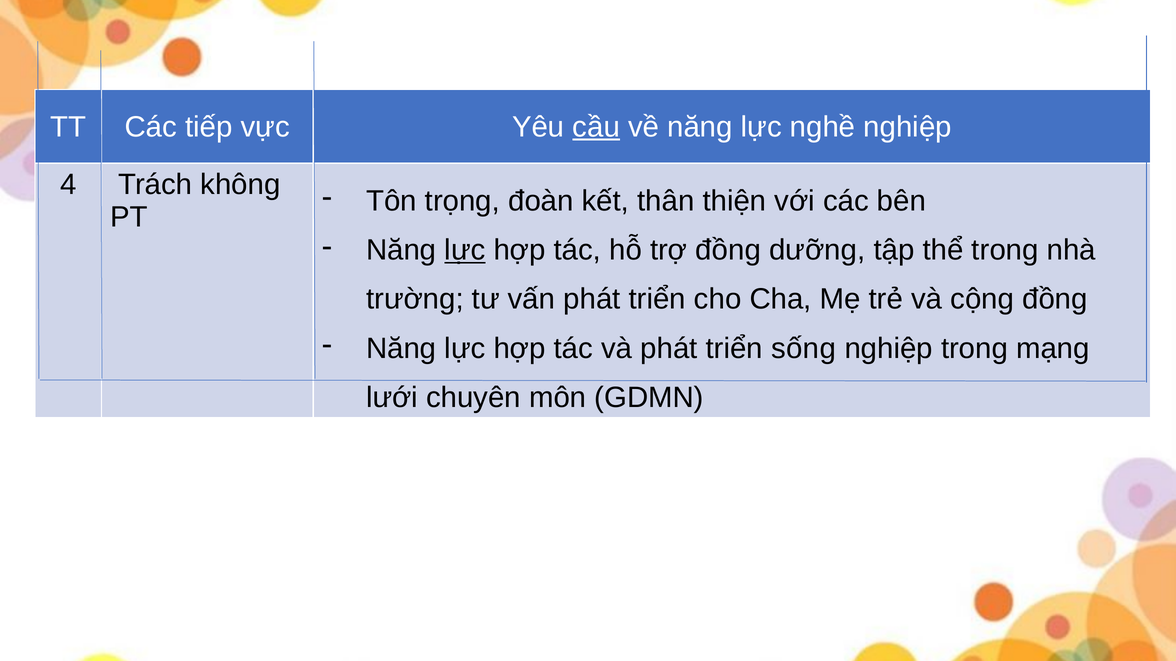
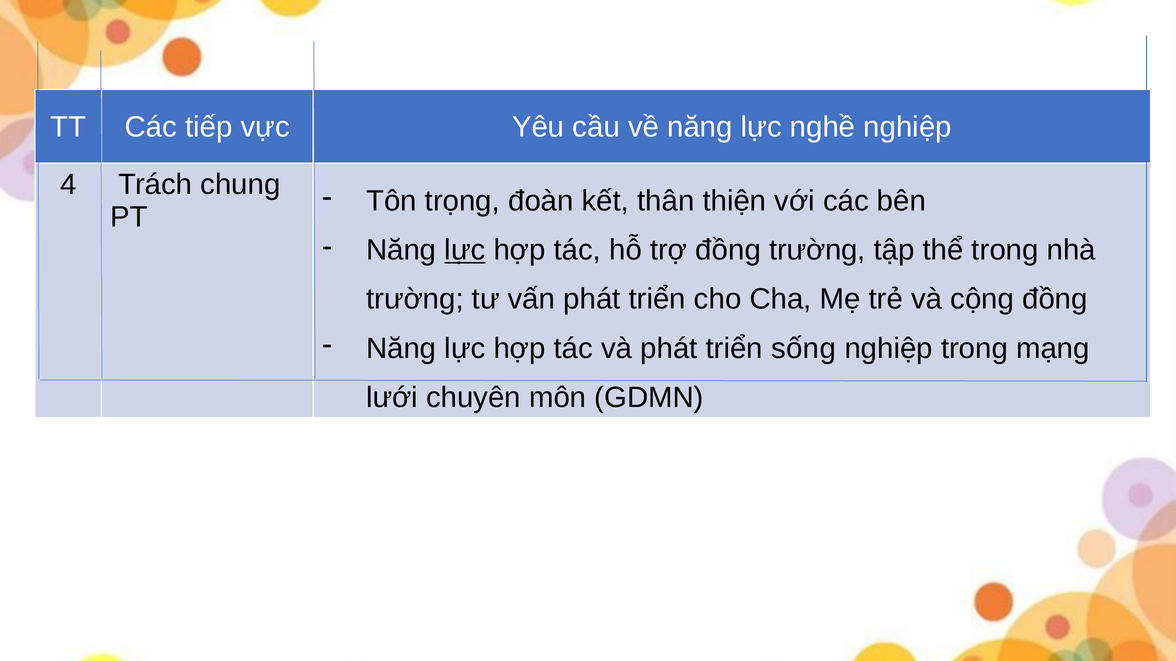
cầu underline: present -> none
không: không -> chung
đồng dưỡng: dưỡng -> trường
